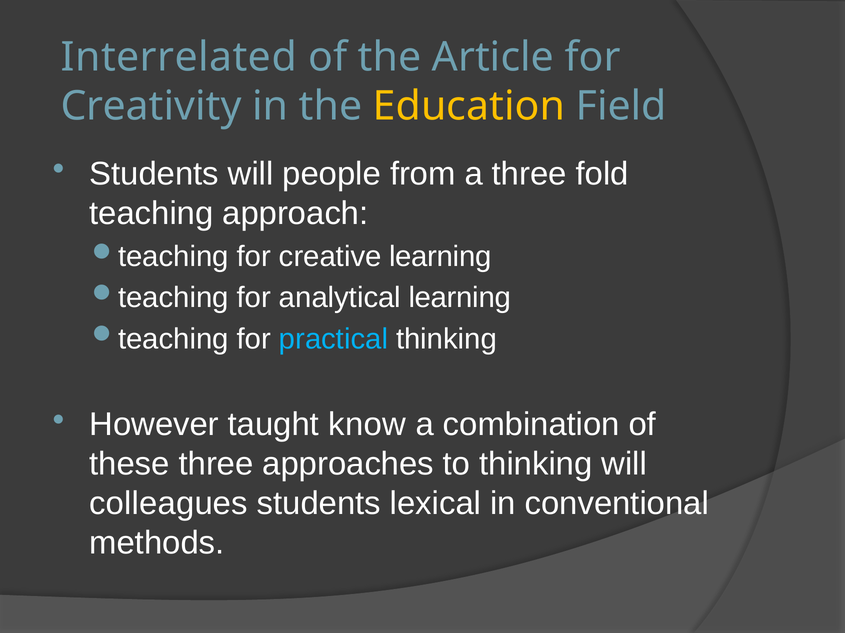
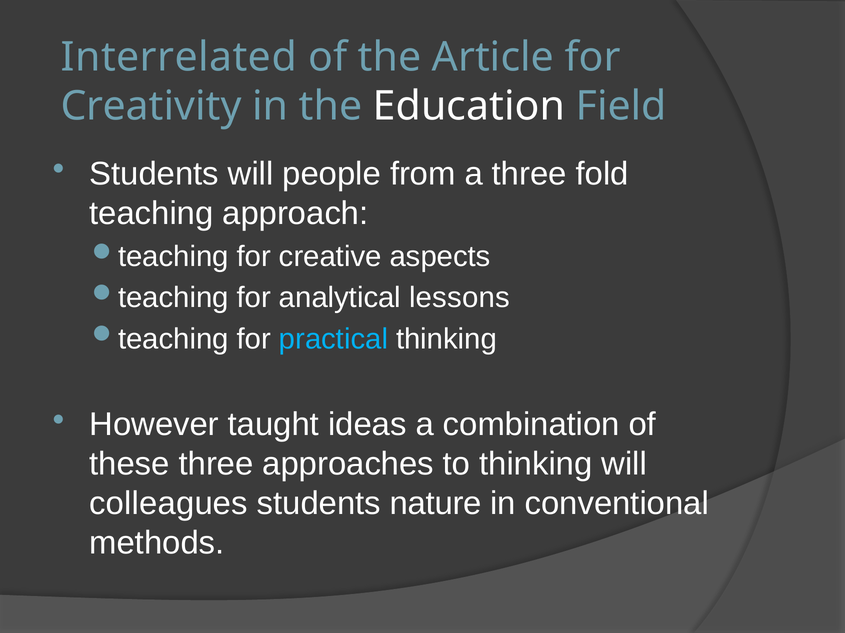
Education colour: yellow -> white
creative learning: learning -> aspects
analytical learning: learning -> lessons
know: know -> ideas
lexical: lexical -> nature
